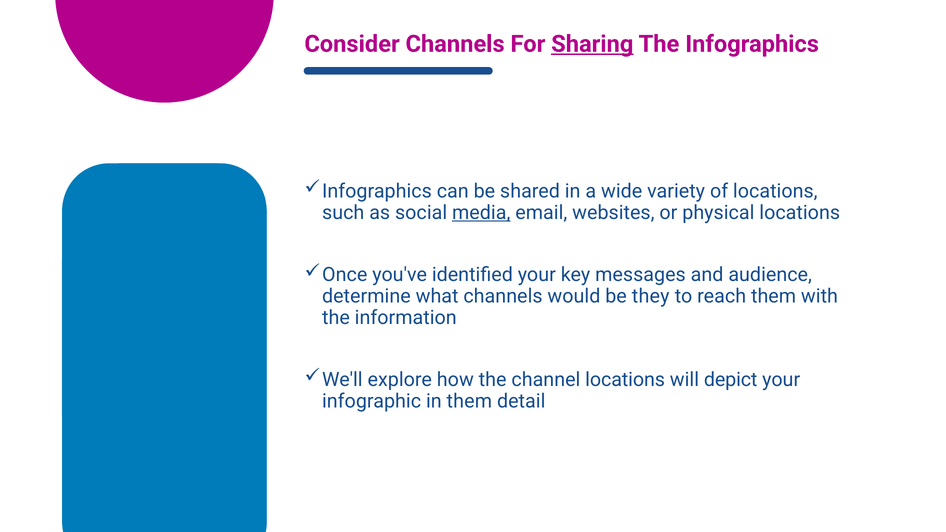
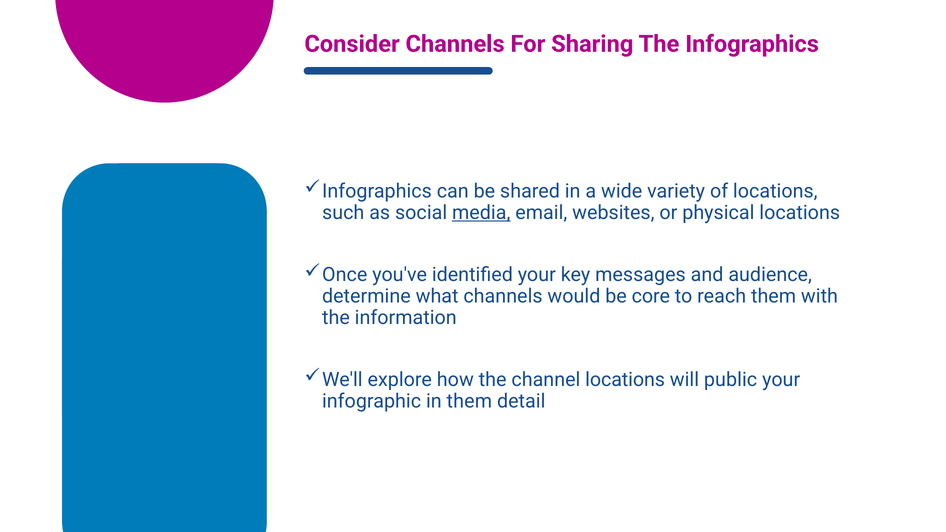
Sharing underline: present -> none
they: they -> core
depict: depict -> public
